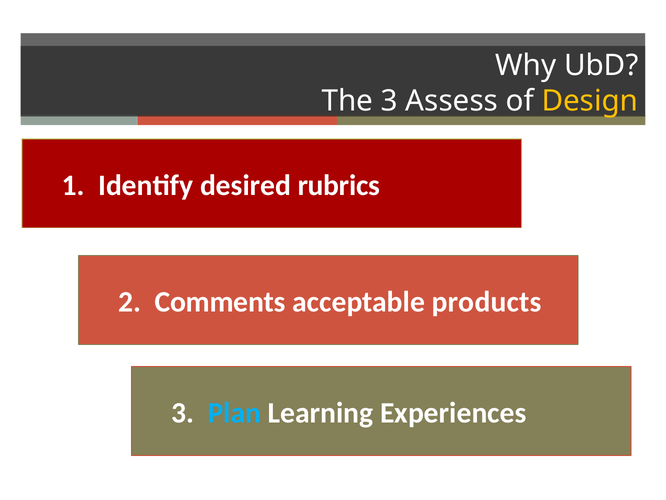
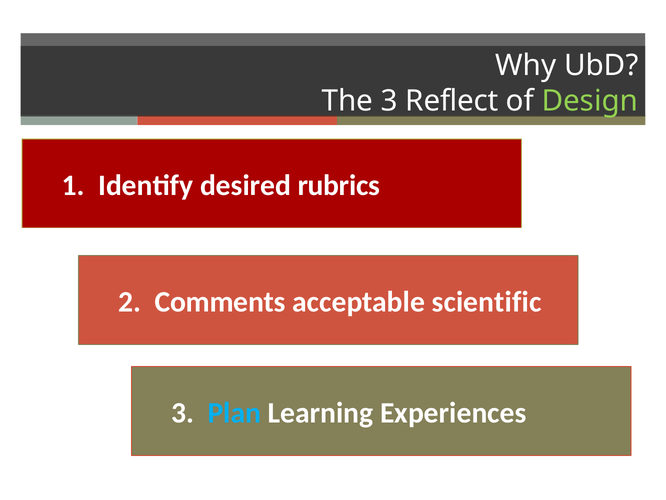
Assess: Assess -> Reflect
Design colour: yellow -> light green
products: products -> scientific
